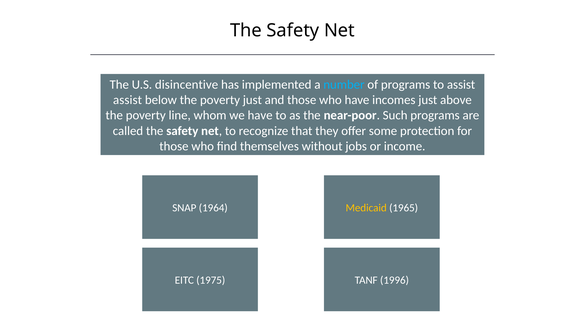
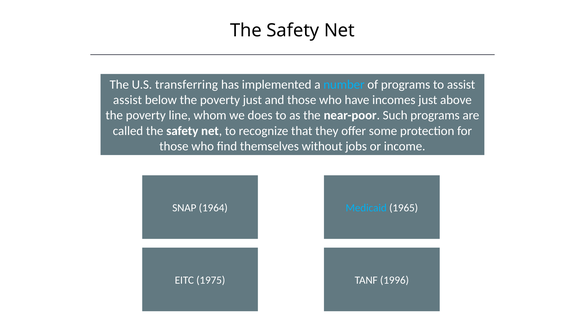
disincentive: disincentive -> transferring
we have: have -> does
Medicaid colour: yellow -> light blue
